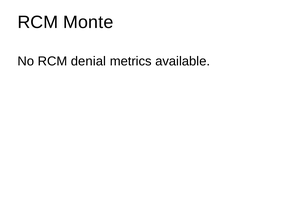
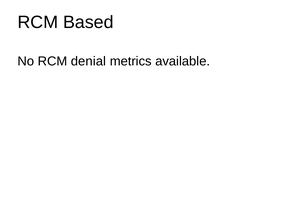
Monte: Monte -> Based
